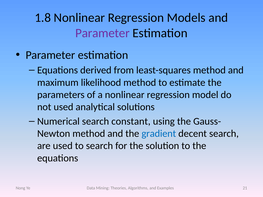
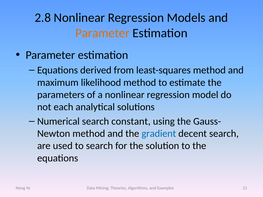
1.8: 1.8 -> 2.8
Parameter at (103, 33) colour: purple -> orange
not used: used -> each
